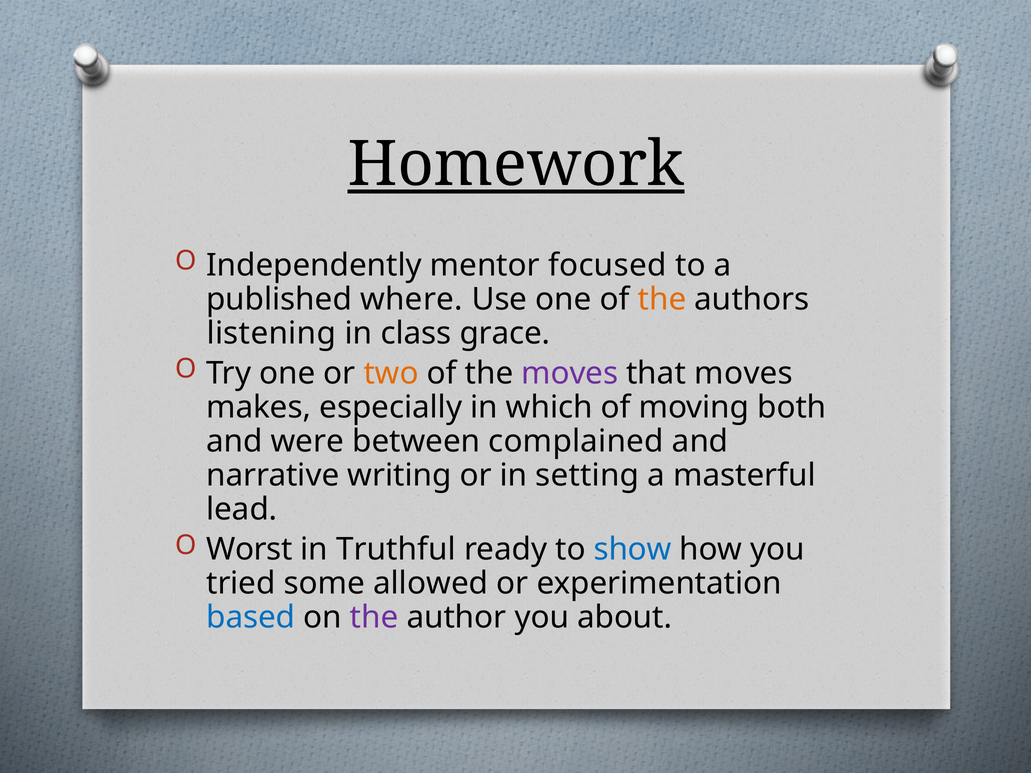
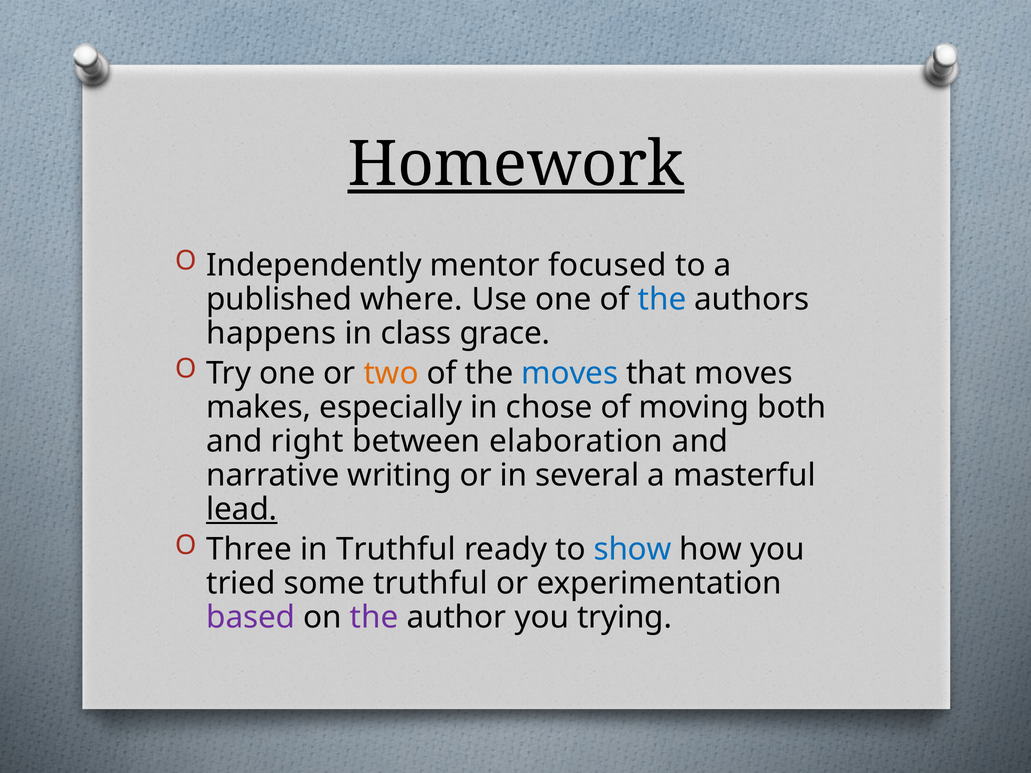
the at (662, 299) colour: orange -> blue
listening: listening -> happens
moves at (570, 373) colour: purple -> blue
which: which -> chose
were: were -> right
complained: complained -> elaboration
setting: setting -> several
lead underline: none -> present
Worst: Worst -> Three
some allowed: allowed -> truthful
based colour: blue -> purple
about: about -> trying
